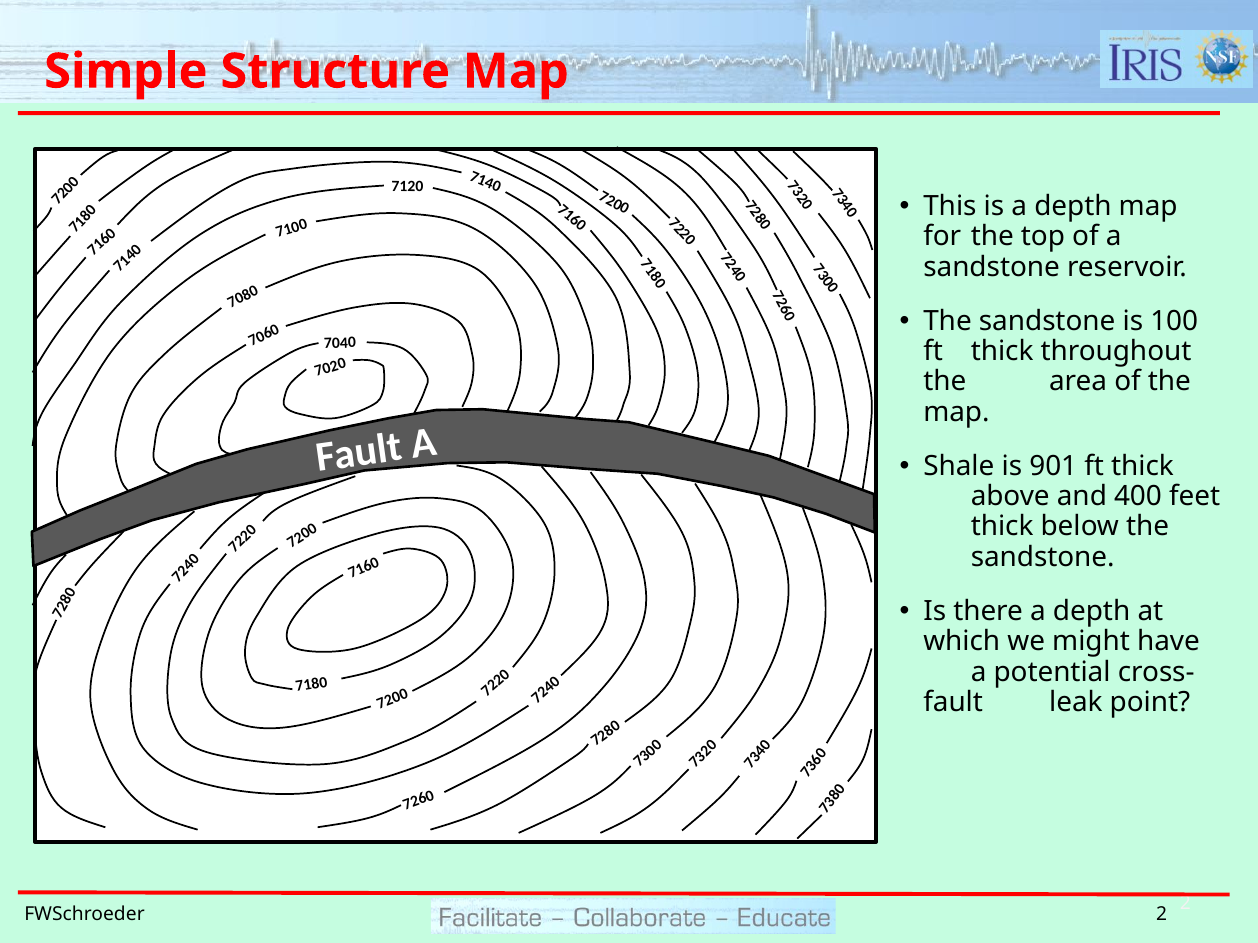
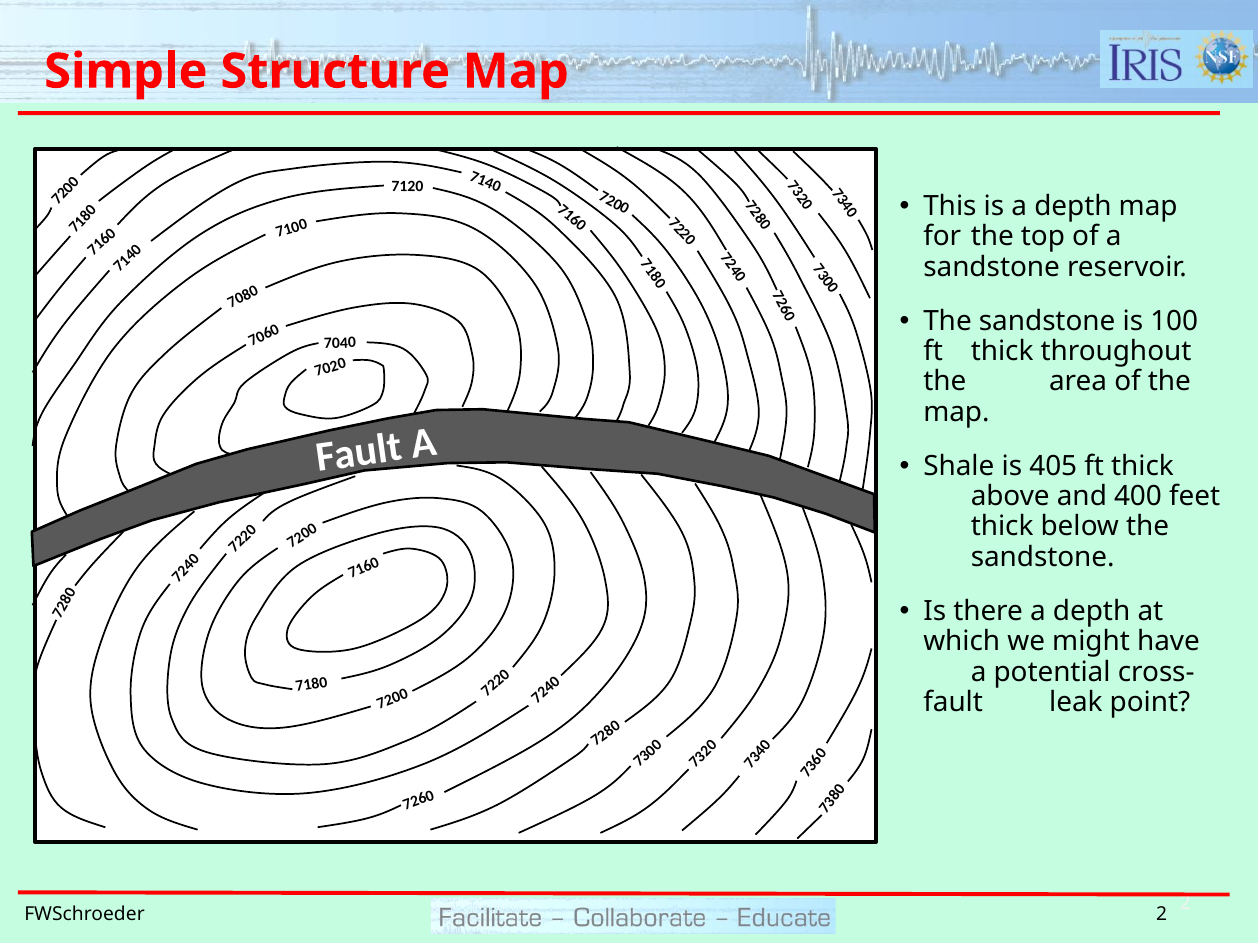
901: 901 -> 405
